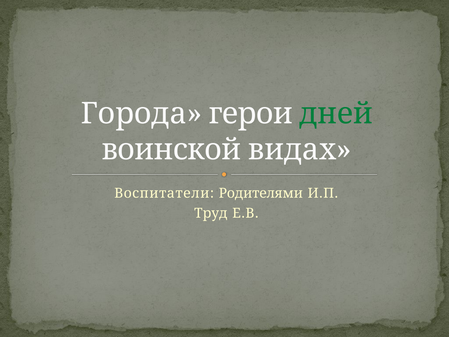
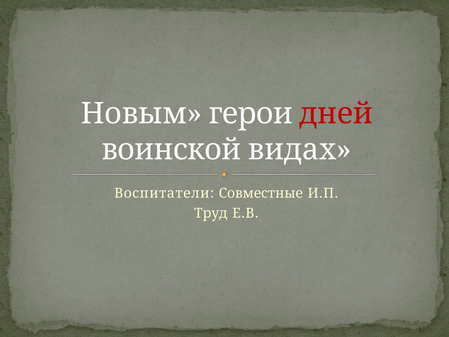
Города: Города -> Новым
дней colour: green -> red
Родителями: Родителями -> Совместные
